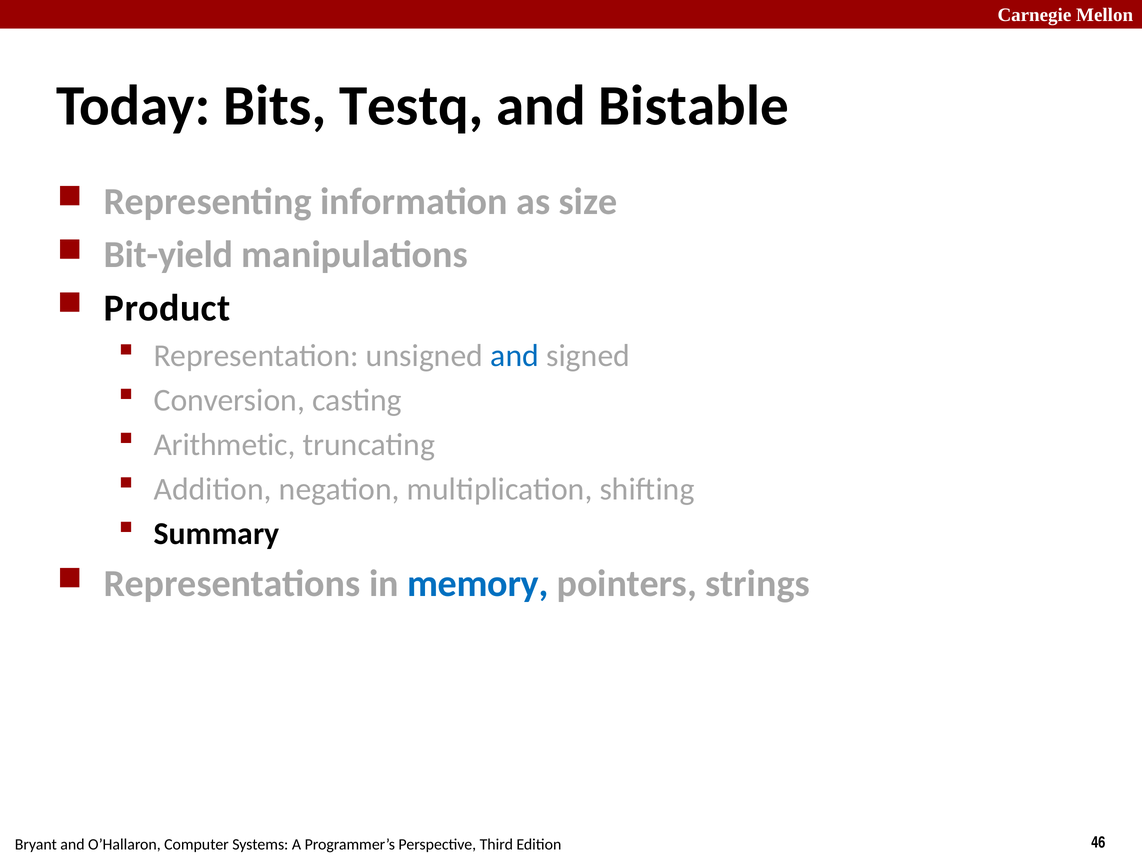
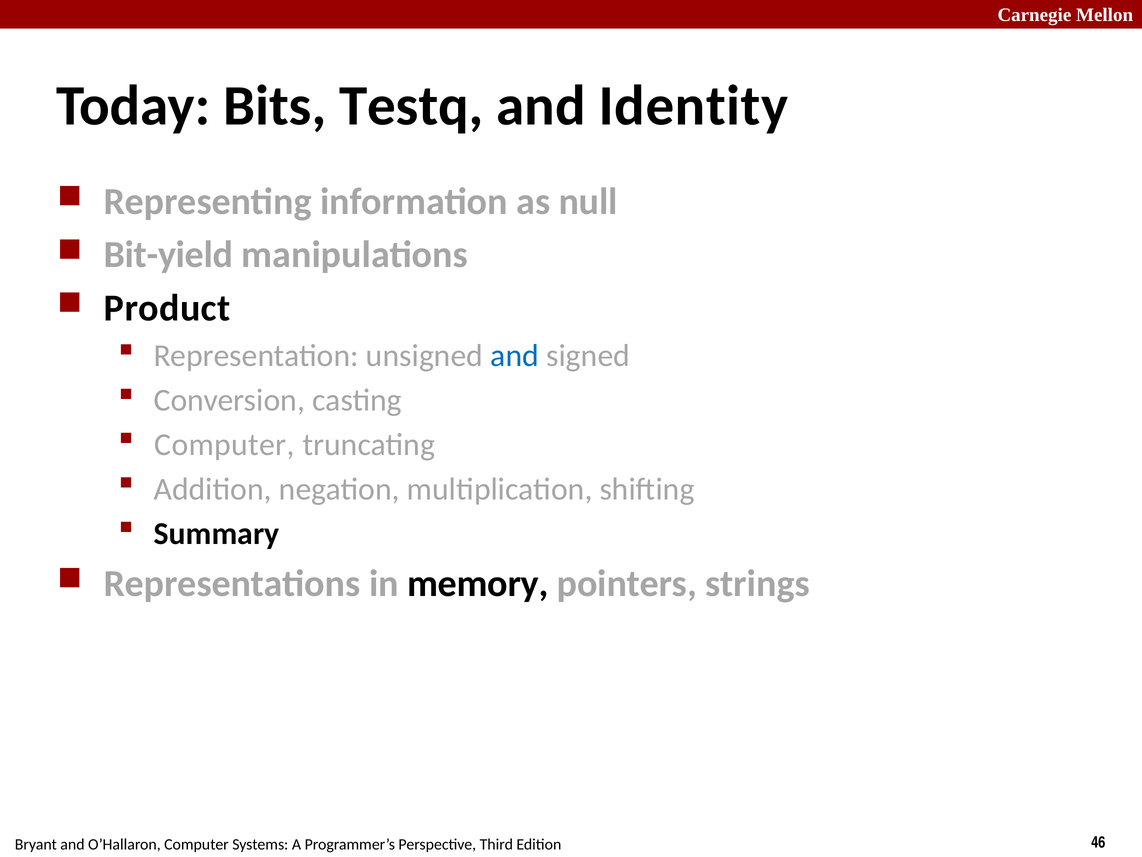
Bistable: Bistable -> Identity
size: size -> null
Arithmetic at (225, 445): Arithmetic -> Computer
memory colour: blue -> black
